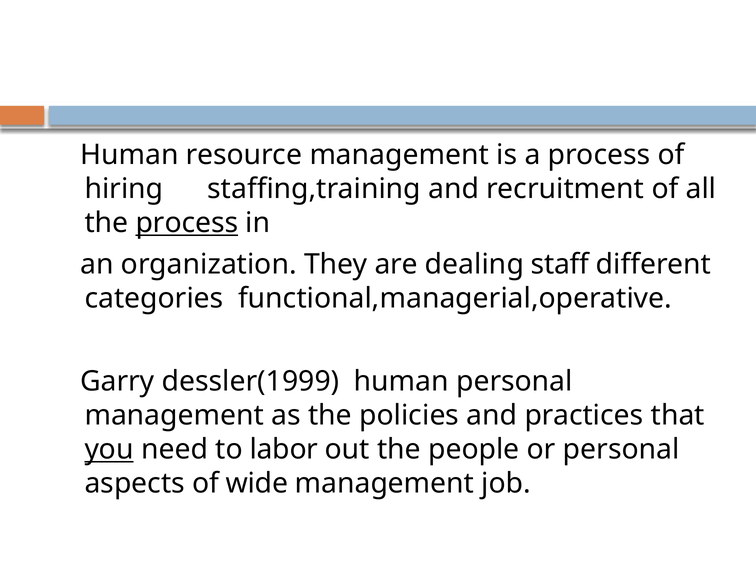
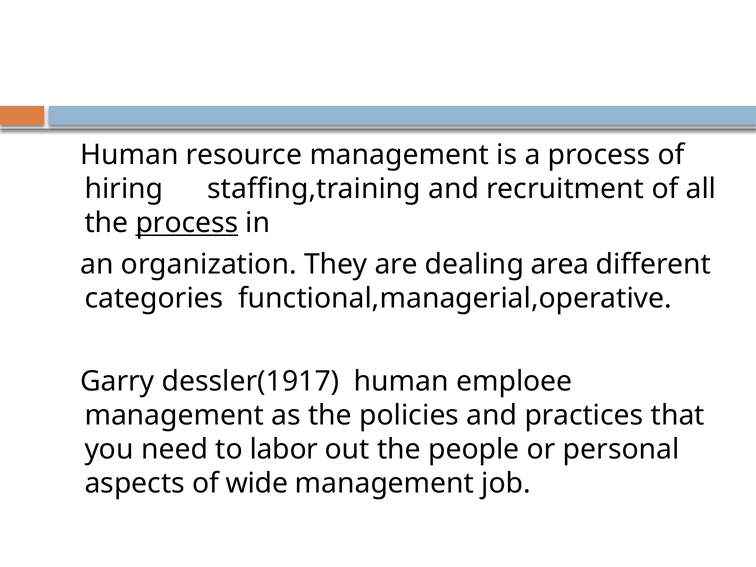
staff: staff -> area
dessler(1999: dessler(1999 -> dessler(1917
human personal: personal -> emploee
you underline: present -> none
